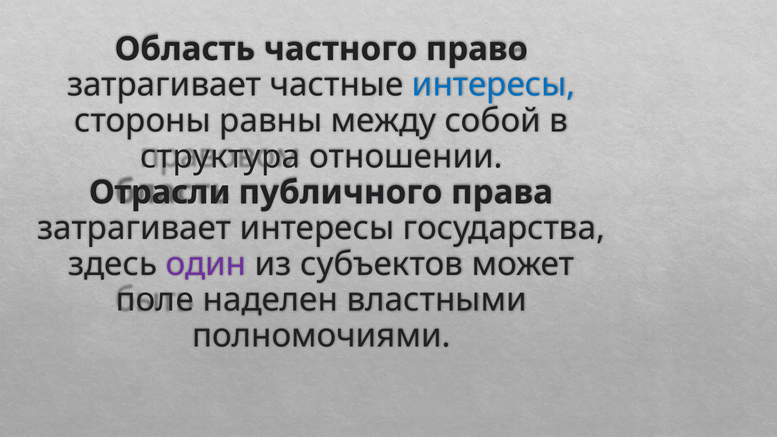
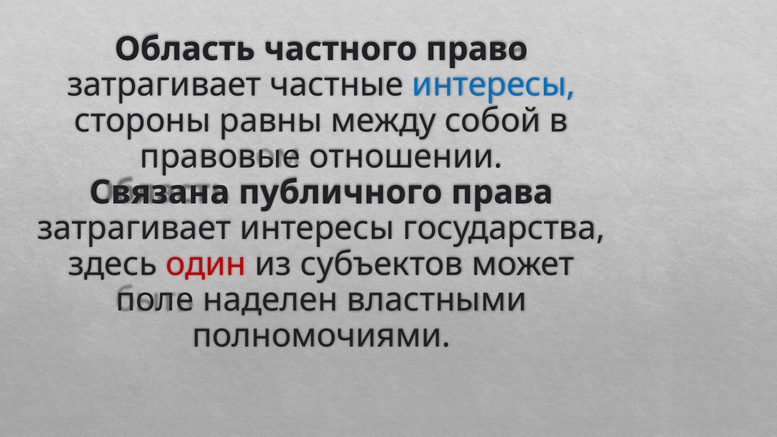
структура: структура -> правовые
Отрасли: Отрасли -> Связана
один colour: purple -> red
